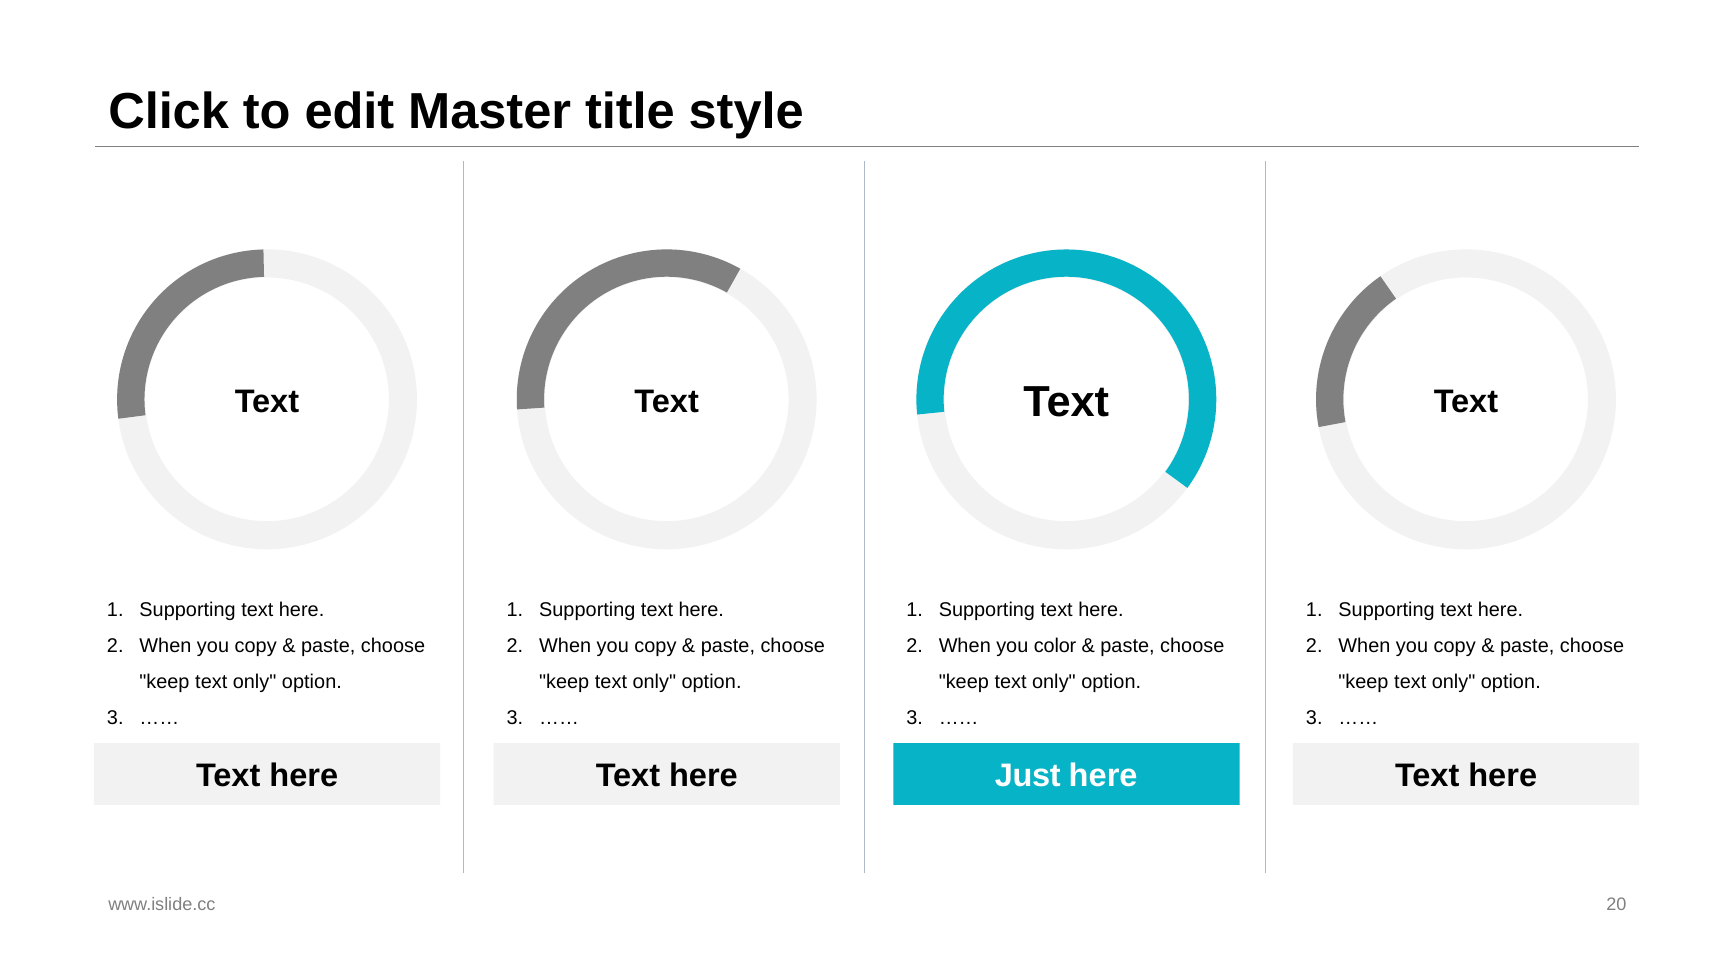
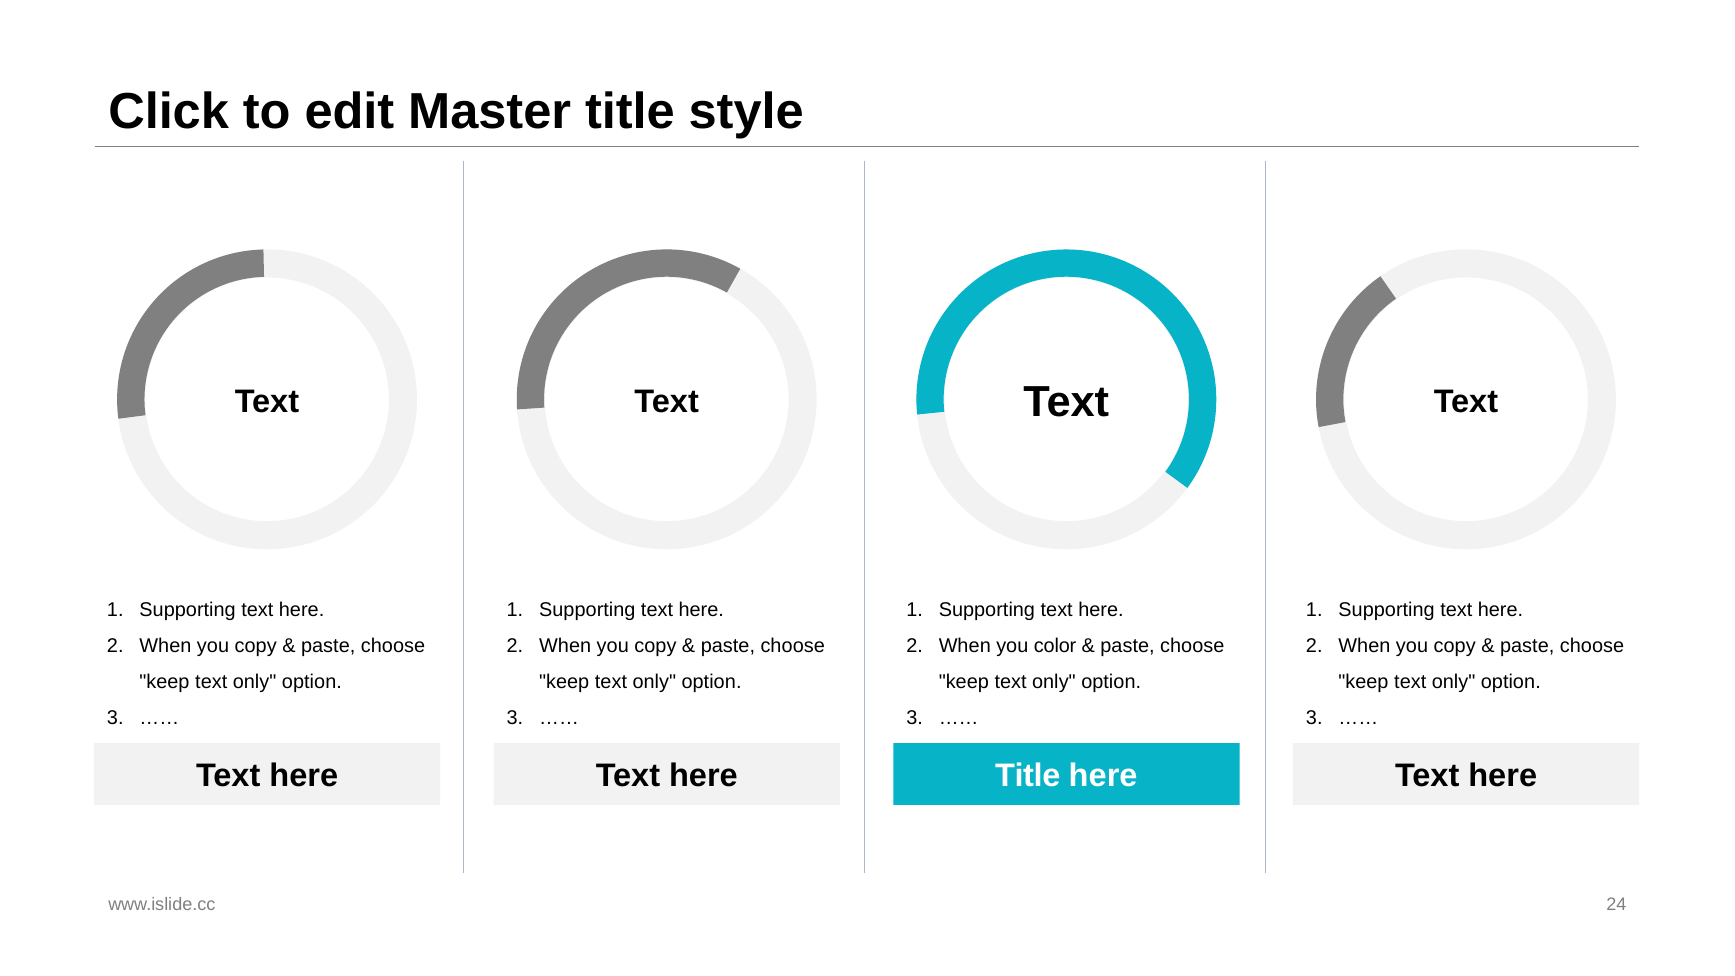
Just at (1028, 776): Just -> Title
20: 20 -> 24
